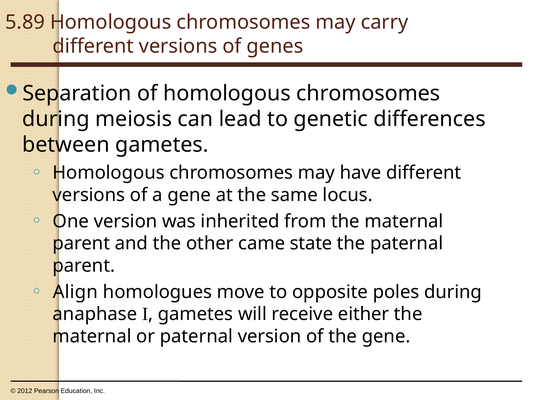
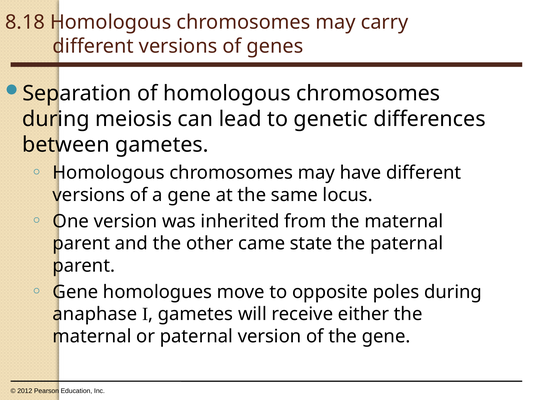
5.89: 5.89 -> 8.18
Align at (75, 292): Align -> Gene
